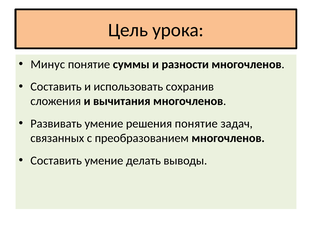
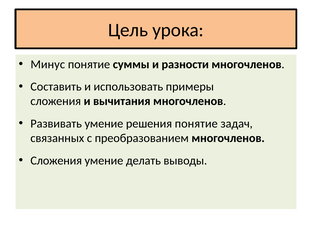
сохранив: сохранив -> примеры
Составить at (56, 161): Составить -> Сложения
